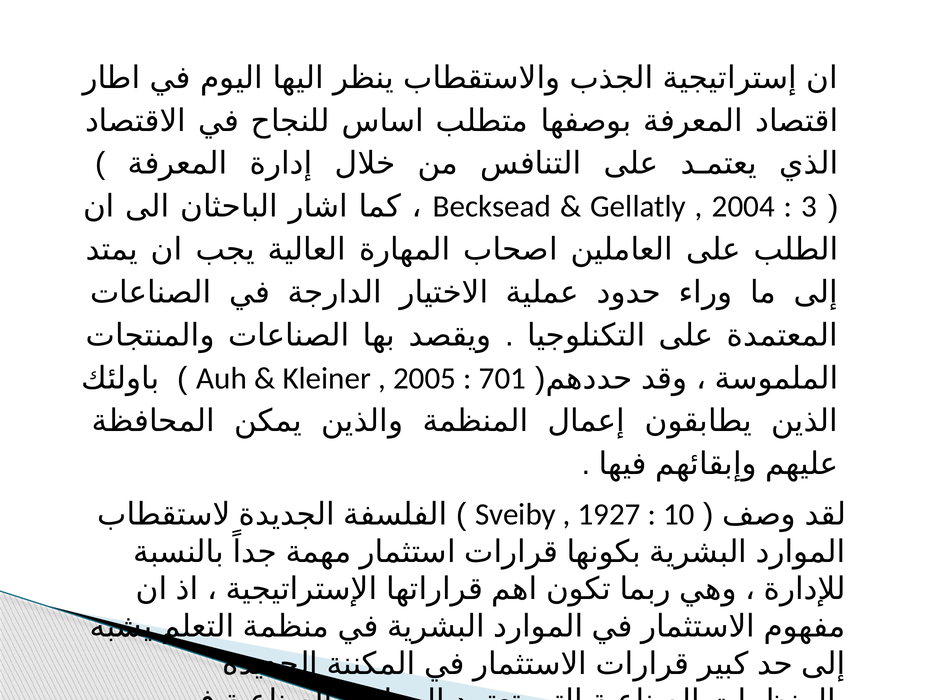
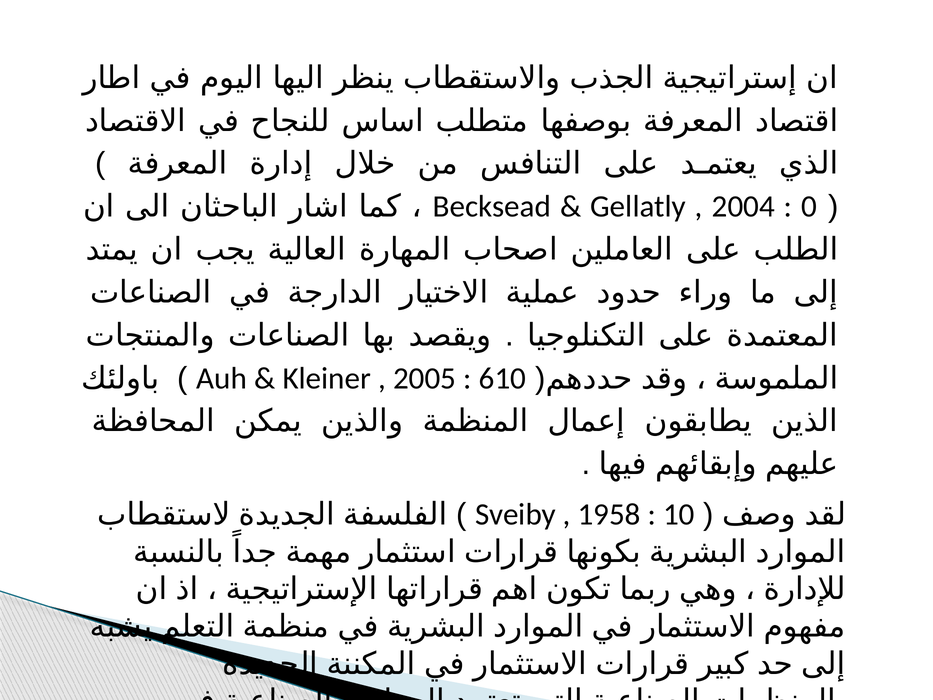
3: 3 -> 0
701: 701 -> 610
1927: 1927 -> 1958
